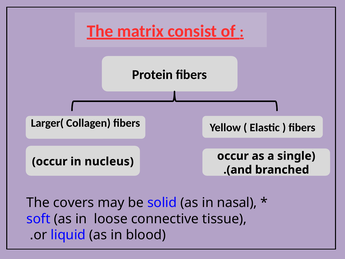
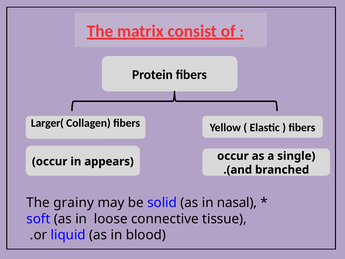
nucleus: nucleus -> appears
covers: covers -> grainy
